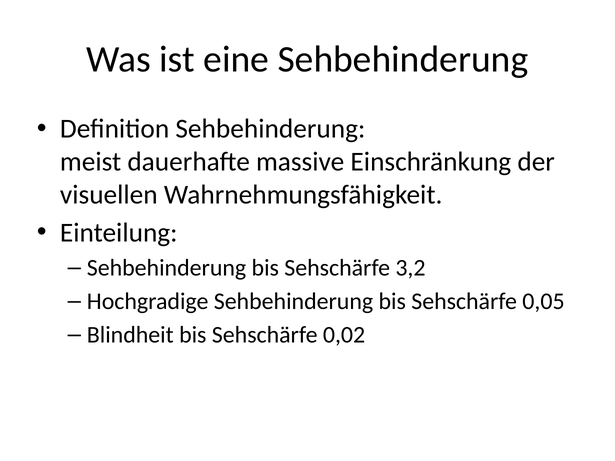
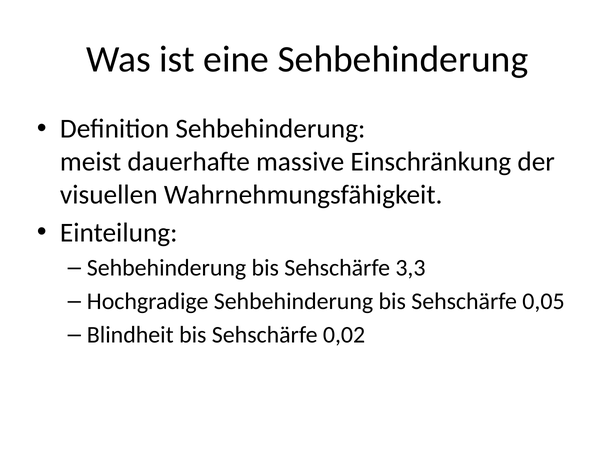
3,2: 3,2 -> 3,3
